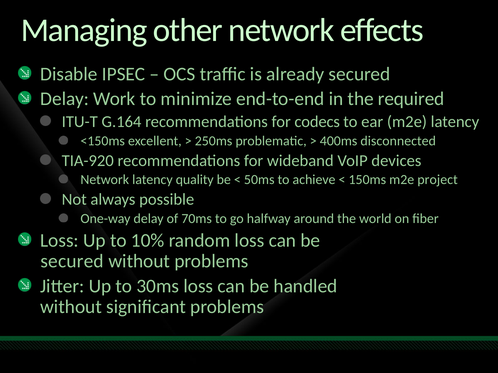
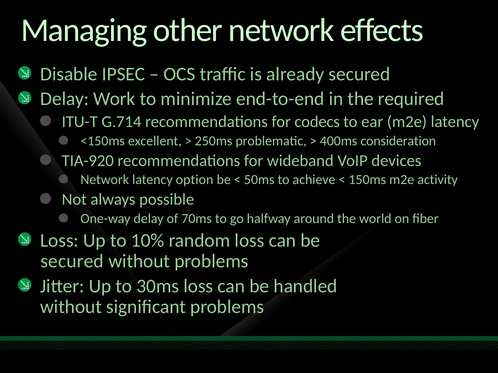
G.164: G.164 -> G.714
disconnected: disconnected -> consideration
quality: quality -> option
project: project -> activity
